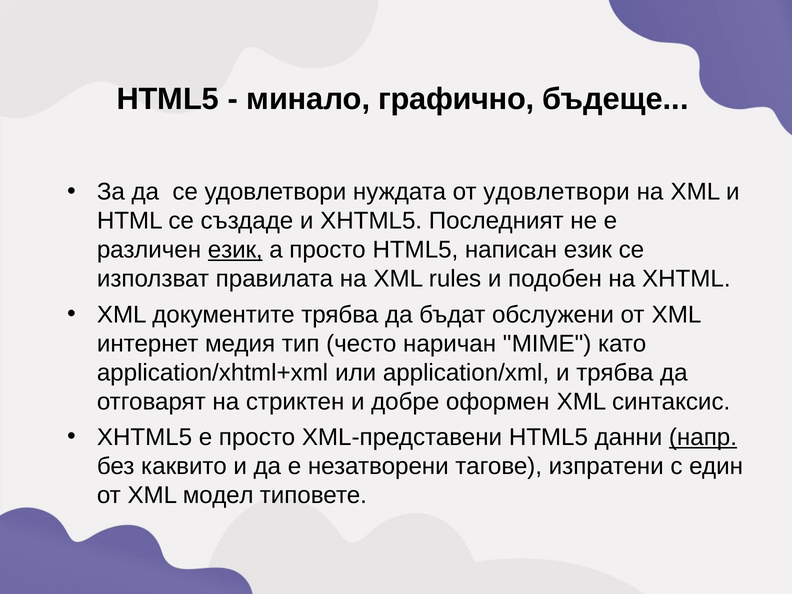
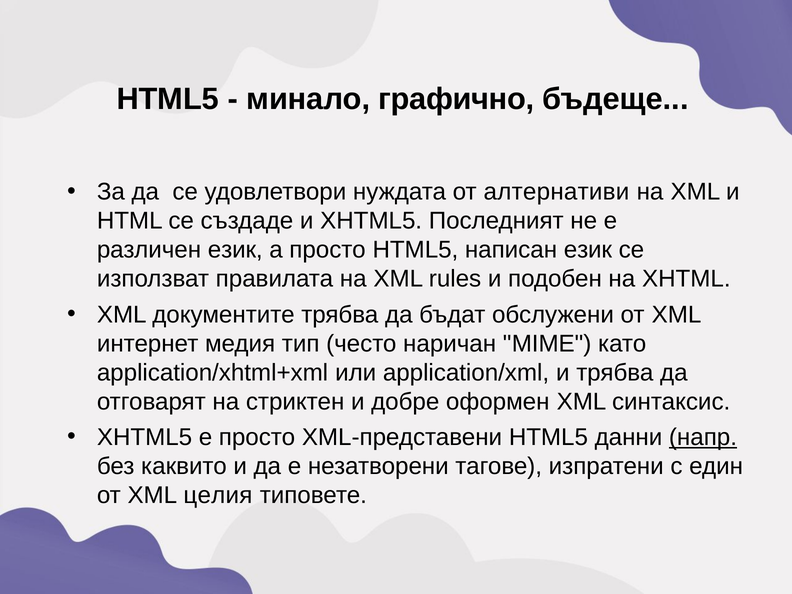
от удовлетвори: удовлетвори -> алтернативи
език at (235, 250) underline: present -> none
модел: модел -> целия
